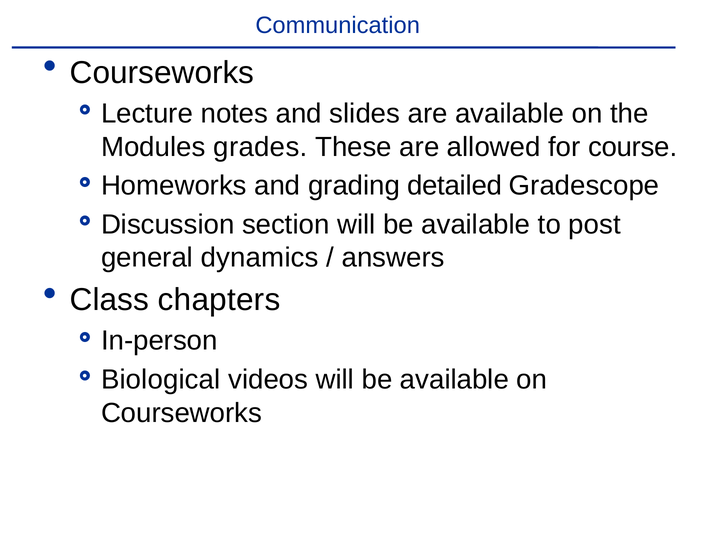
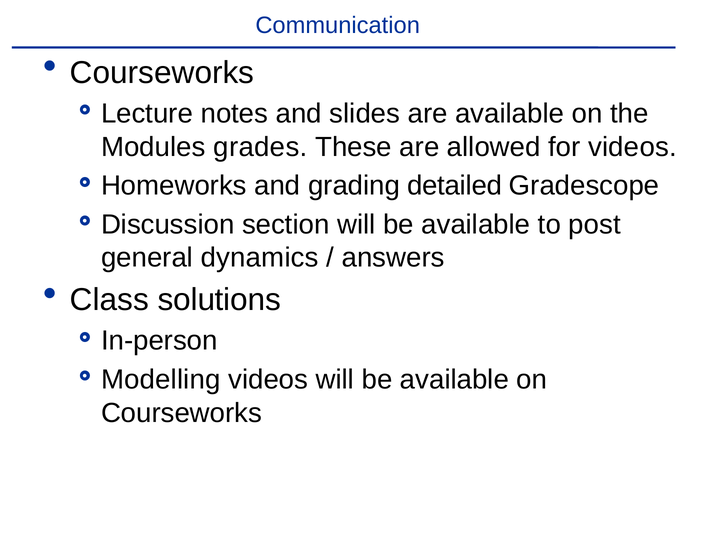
for course: course -> videos
chapters: chapters -> solutions
Biological: Biological -> Modelling
